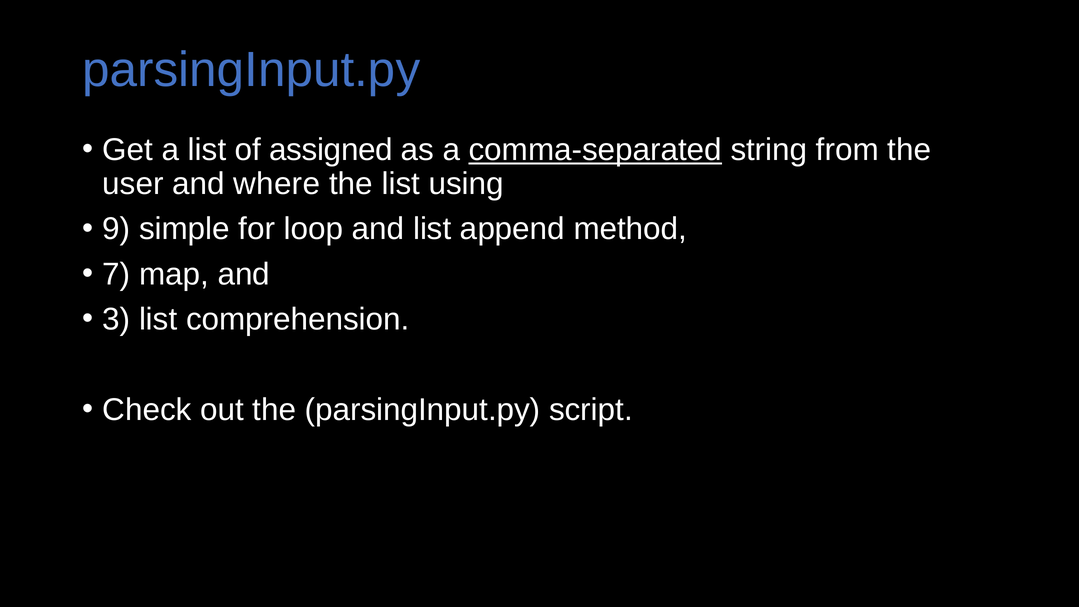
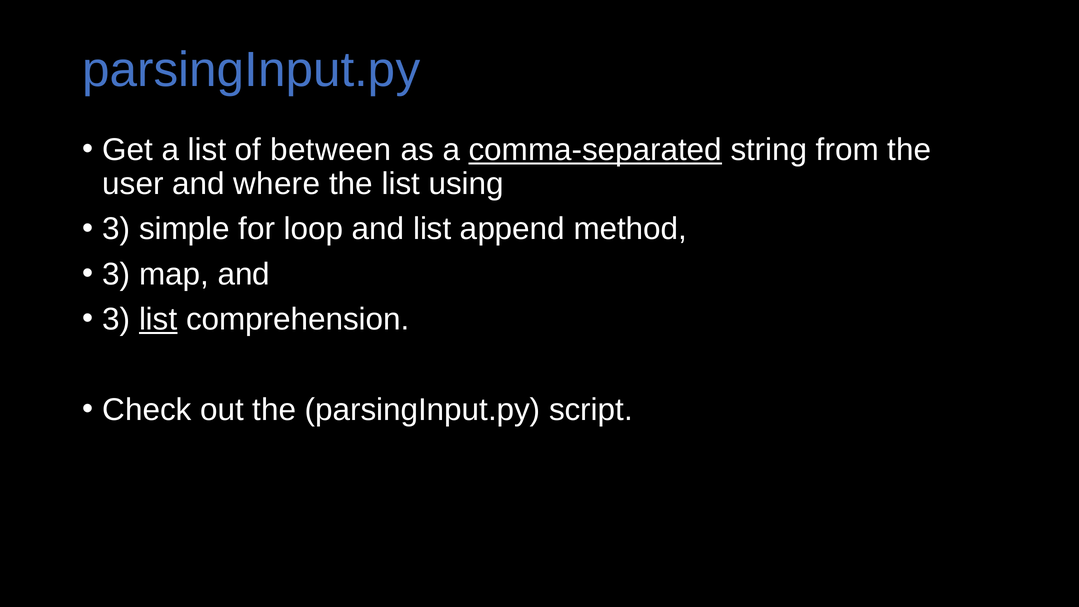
assigned: assigned -> between
9 at (116, 229): 9 -> 3
7 at (116, 274): 7 -> 3
list at (158, 319) underline: none -> present
